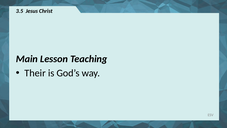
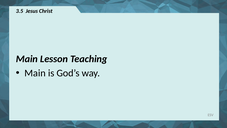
Their at (35, 73): Their -> Main
